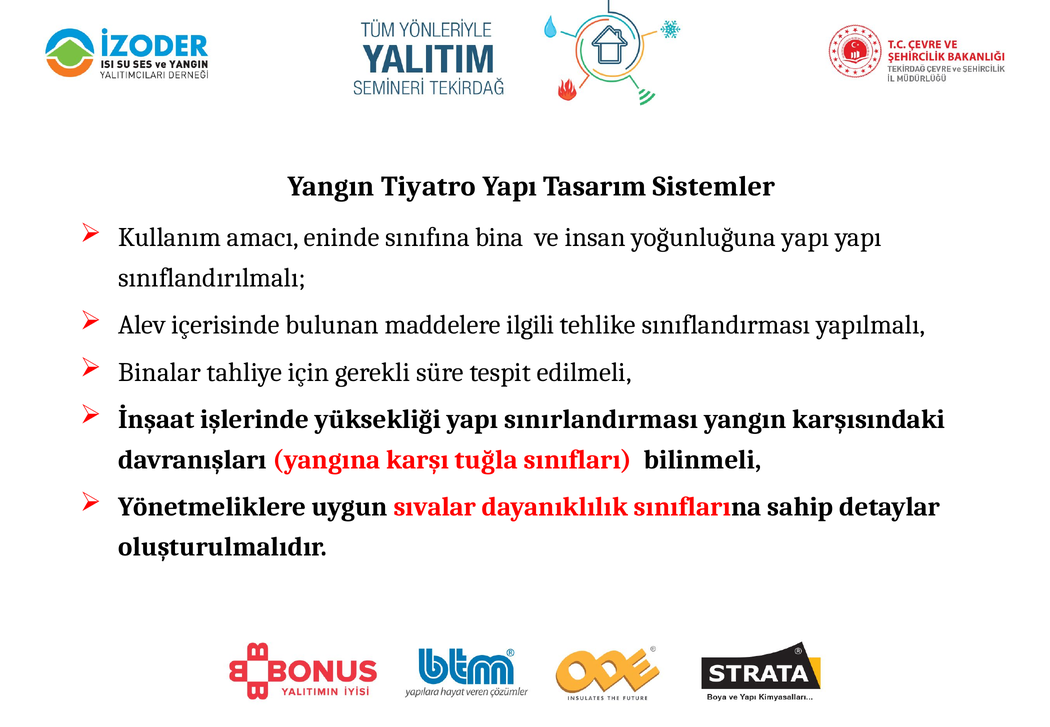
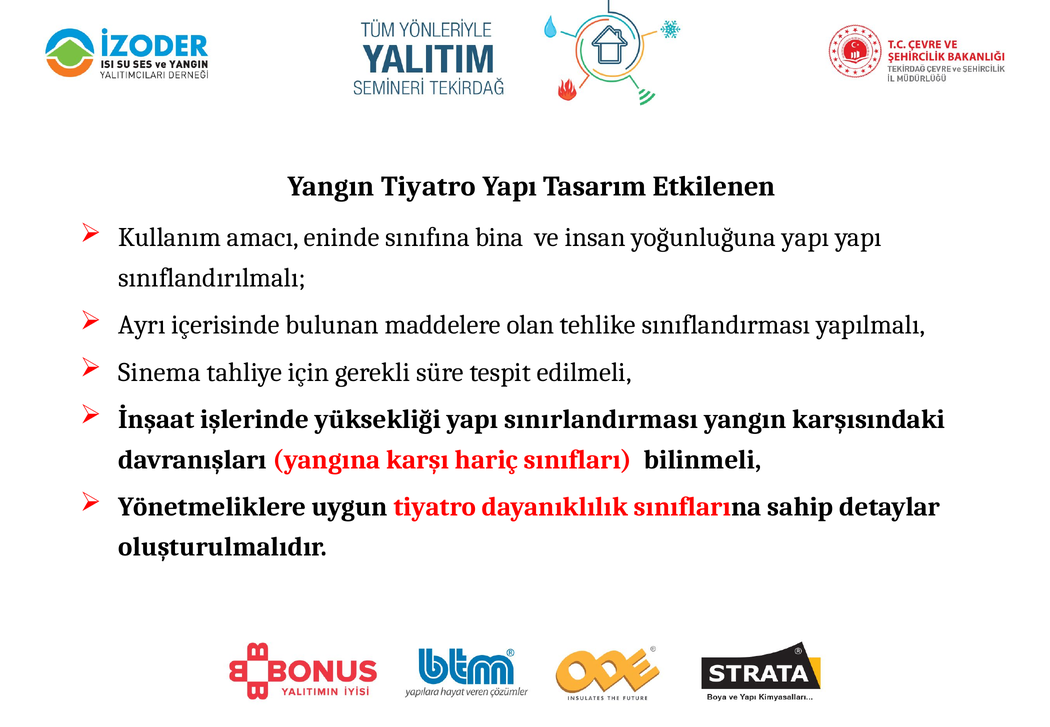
Sistemler: Sistemler -> Etkilenen
Alev: Alev -> Ayrı
ilgili: ilgili -> olan
Binalar: Binalar -> Sinema
tuğla: tuğla -> hariç
uygun sıvalar: sıvalar -> tiyatro
